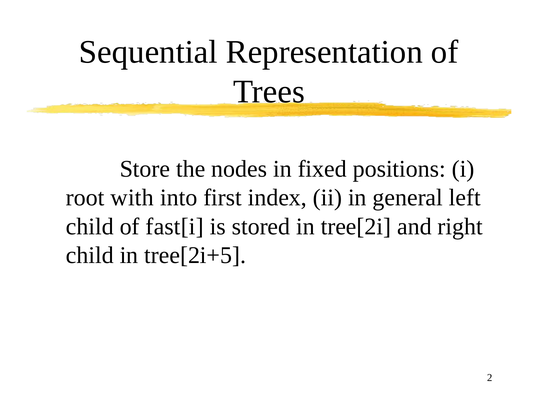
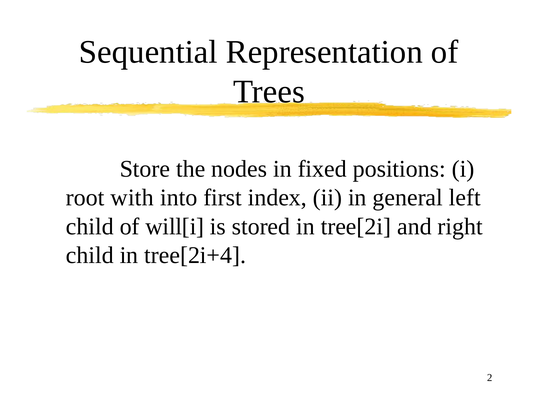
fast[i: fast[i -> will[i
tree[2i+5: tree[2i+5 -> tree[2i+4
